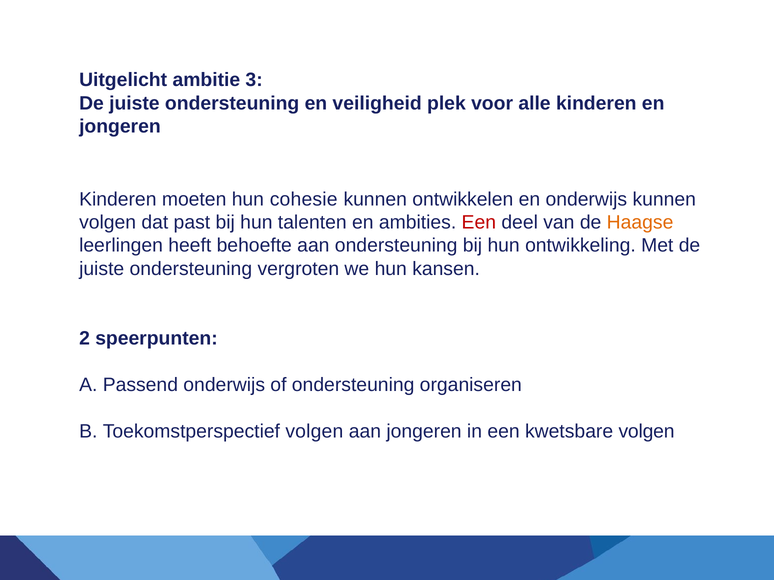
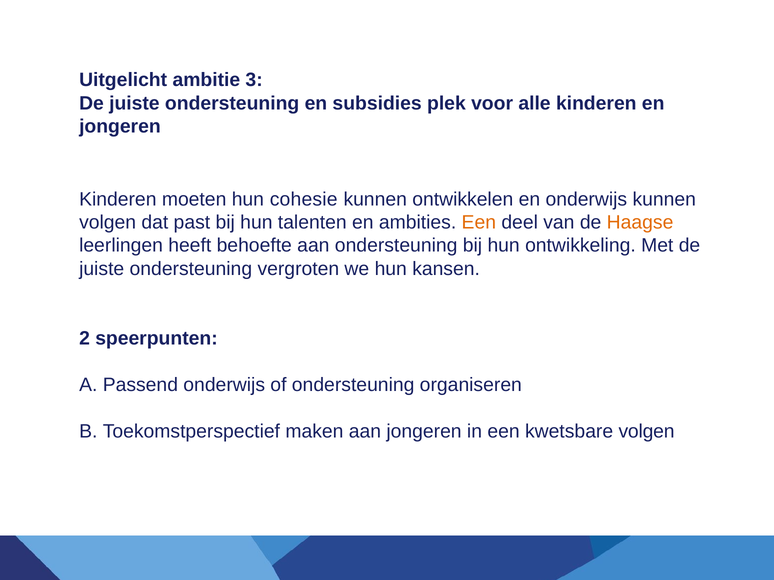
veiligheid: veiligheid -> subsidies
Een at (479, 223) colour: red -> orange
Toekomstperspectief volgen: volgen -> maken
